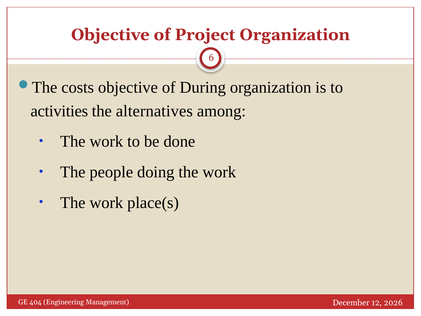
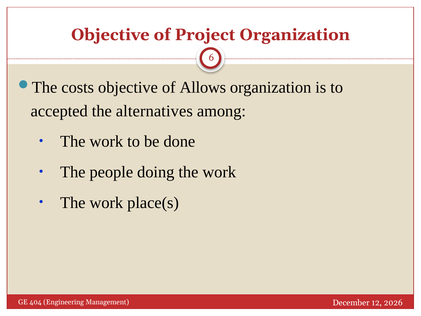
During: During -> Allows
activities: activities -> accepted
